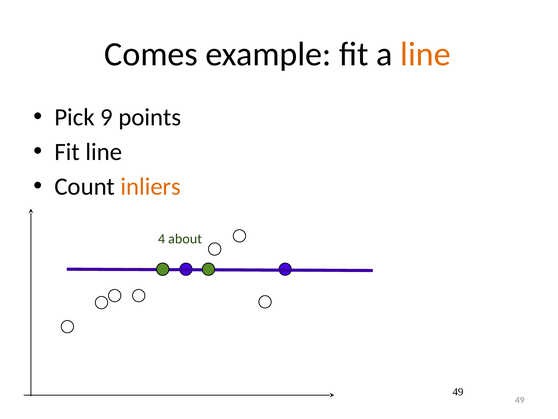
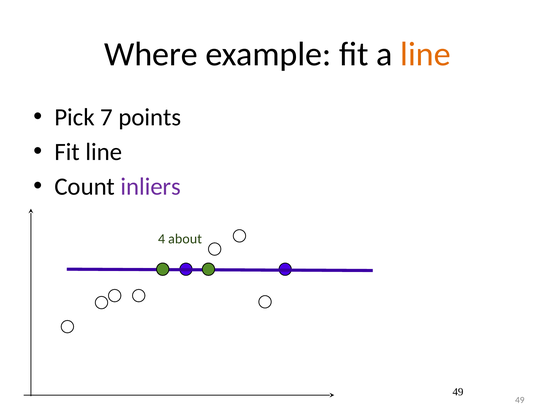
Comes: Comes -> Where
9: 9 -> 7
inliers colour: orange -> purple
